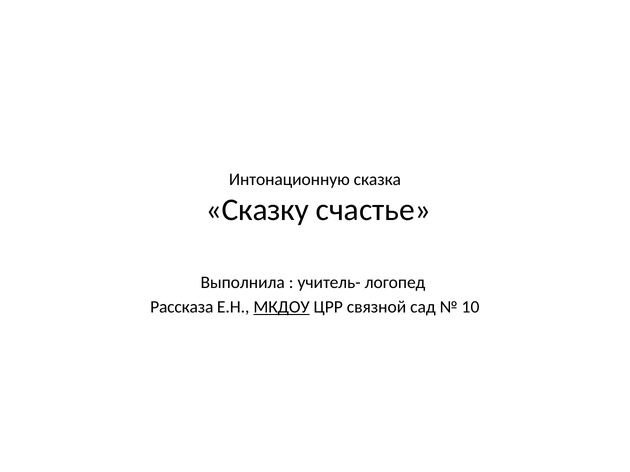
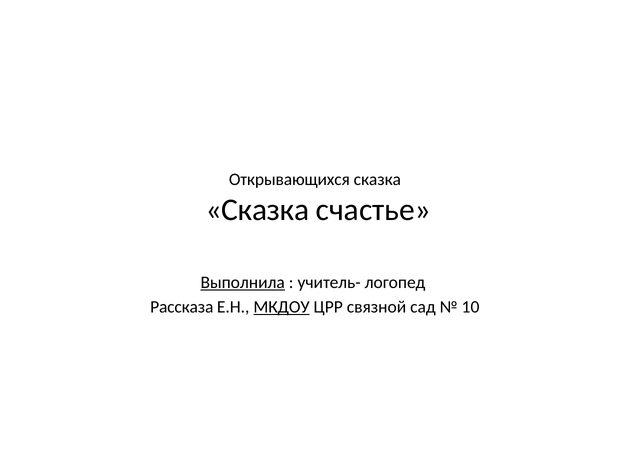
Интонационную: Интонационную -> Открывающихся
Сказку at (257, 210): Сказку -> Сказка
Выполнила underline: none -> present
